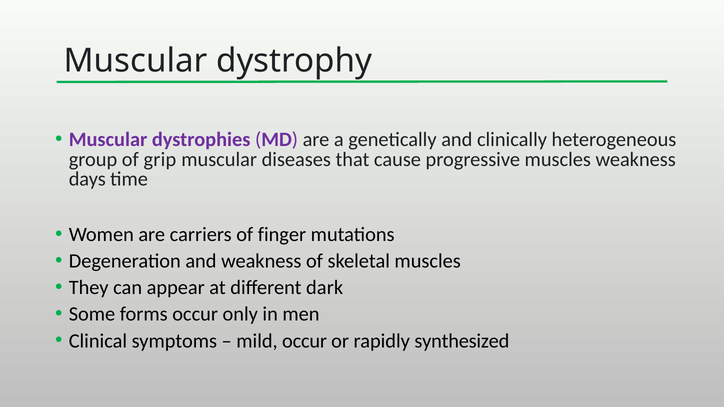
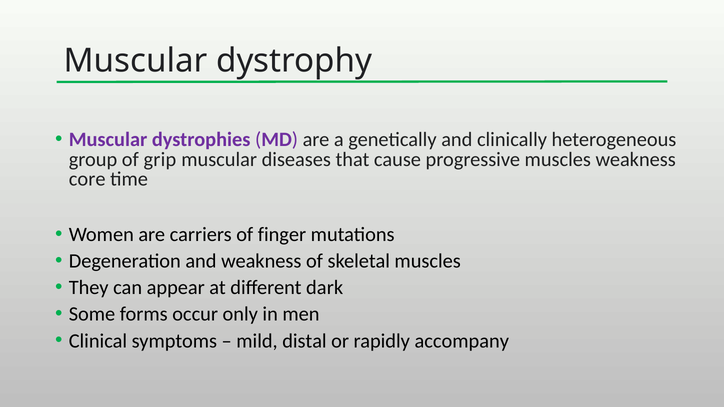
days: days -> core
mild occur: occur -> distal
synthesized: synthesized -> accompany
